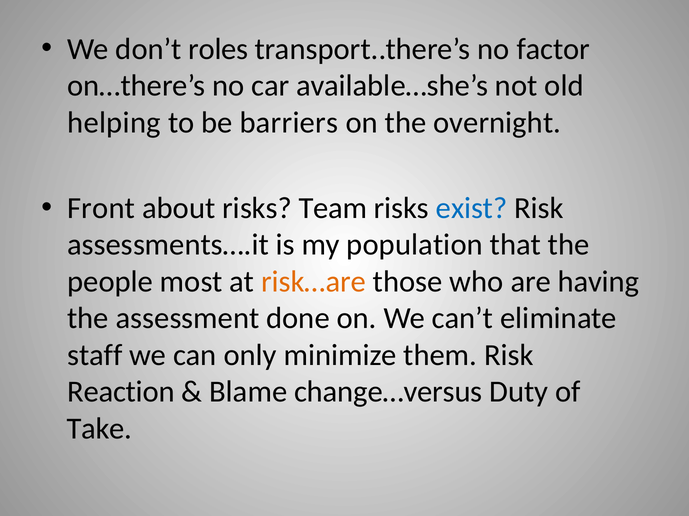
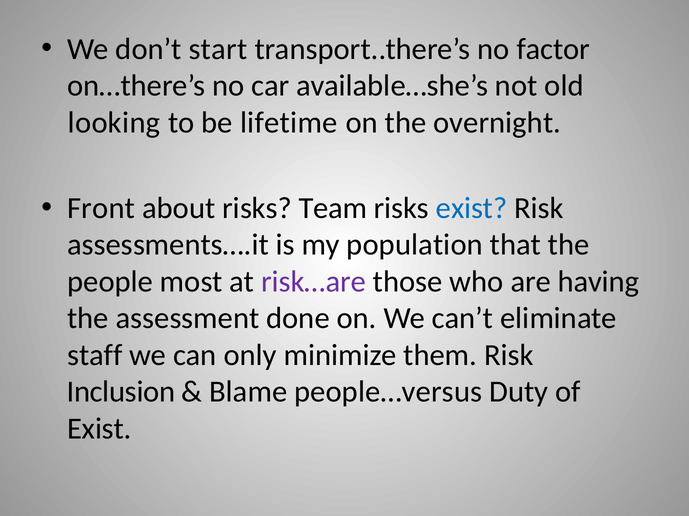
roles: roles -> start
helping: helping -> looking
barriers: barriers -> lifetime
risk…are colour: orange -> purple
Reaction: Reaction -> Inclusion
change…versus: change…versus -> people…versus
Take at (99, 429): Take -> Exist
